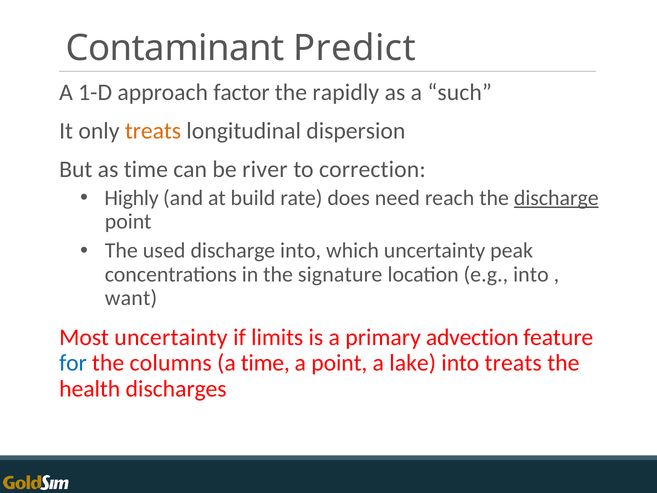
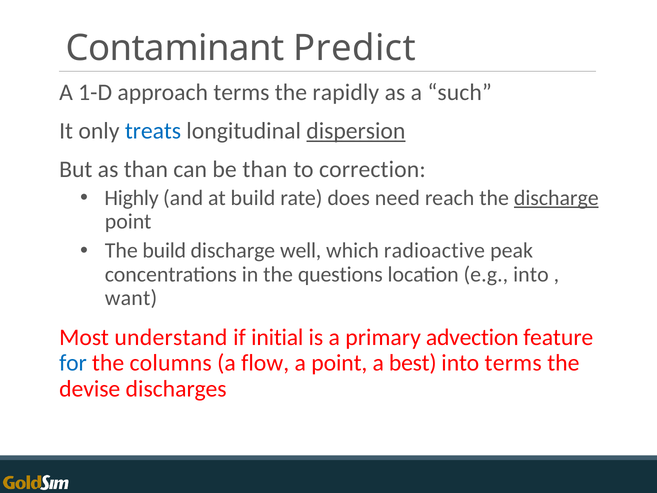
approach factor: factor -> terms
treats at (153, 131) colour: orange -> blue
dispersion underline: none -> present
as time: time -> than
be river: river -> than
The used: used -> build
discharge into: into -> well
which uncertainty: uncertainty -> radioactive
signature: signature -> questions
Most uncertainty: uncertainty -> understand
limits: limits -> initial
a time: time -> flow
lake: lake -> best
into treats: treats -> terms
health: health -> devise
